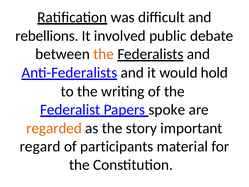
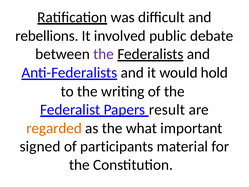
the at (104, 54) colour: orange -> purple
spoke: spoke -> result
story: story -> what
regard: regard -> signed
